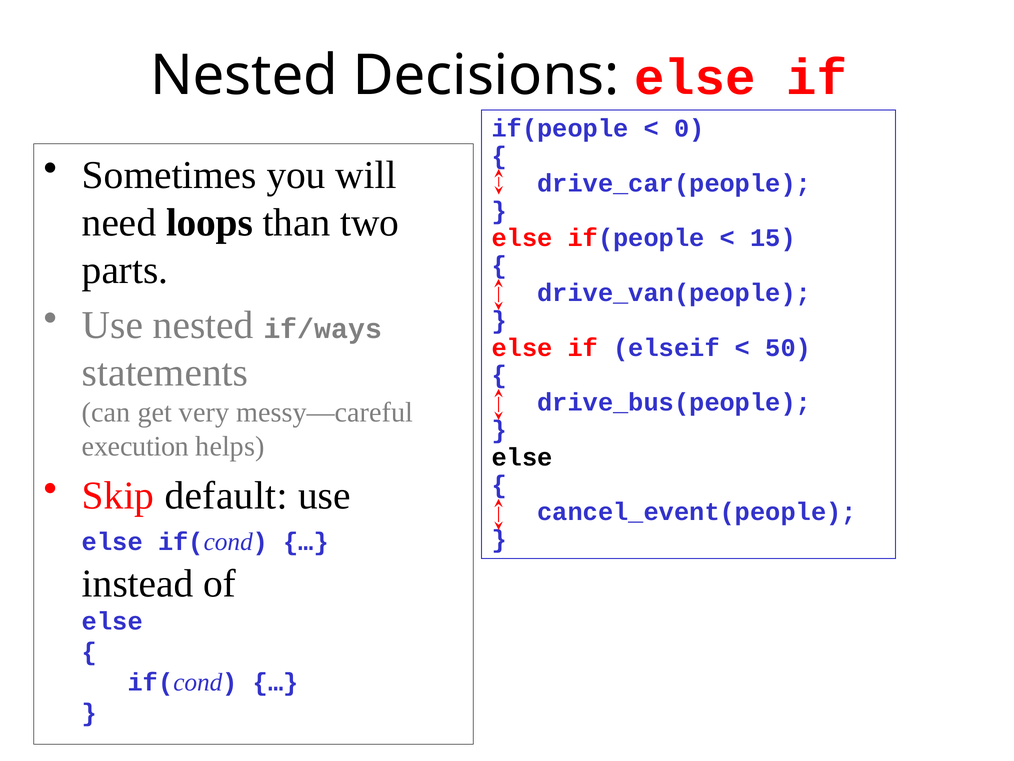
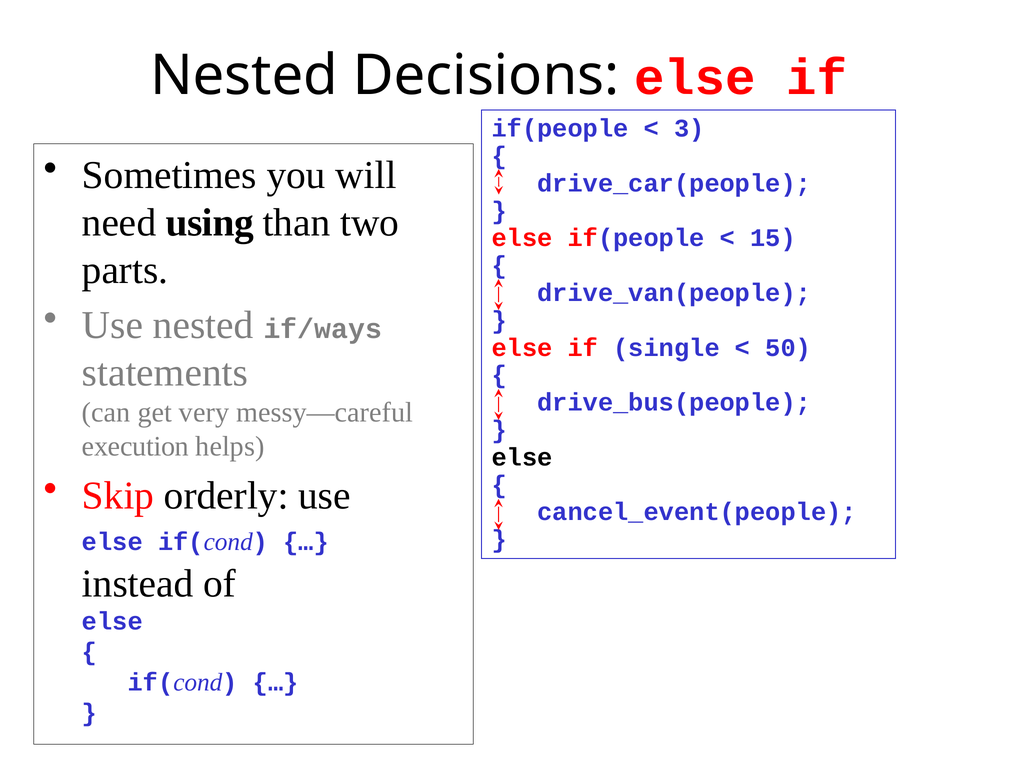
0: 0 -> 3
loops: loops -> using
elseif: elseif -> single
default: default -> orderly
